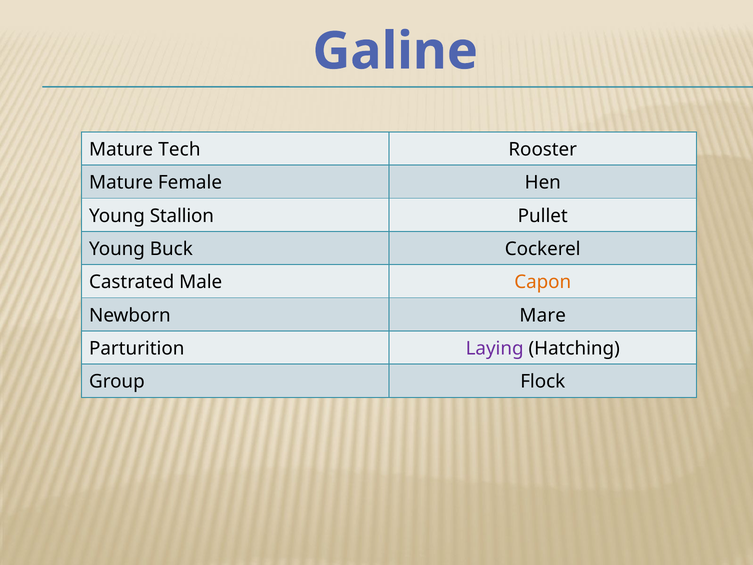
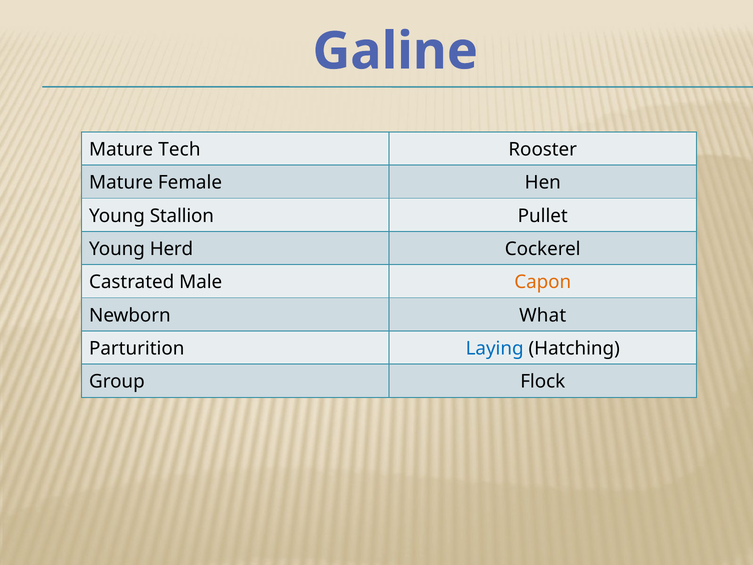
Buck: Buck -> Herd
Mare: Mare -> What
Laying colour: purple -> blue
